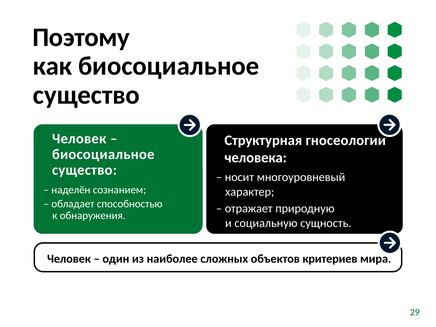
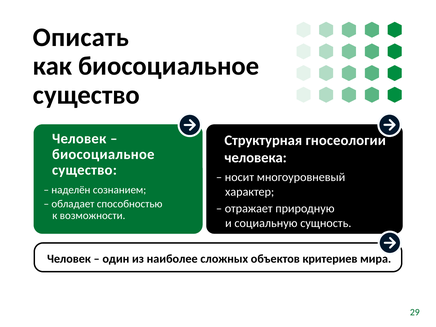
Поэтому: Поэтому -> Описать
обнаружения: обнаружения -> возможности
